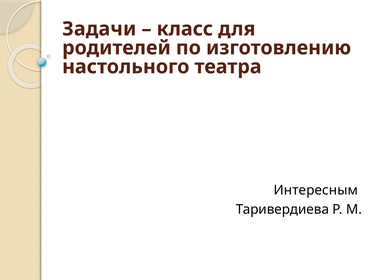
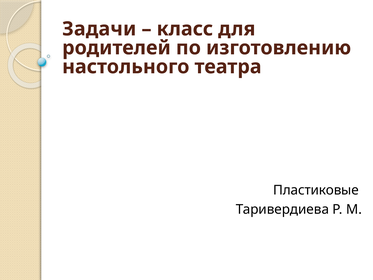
Интересным: Интересным -> Пластиковые
